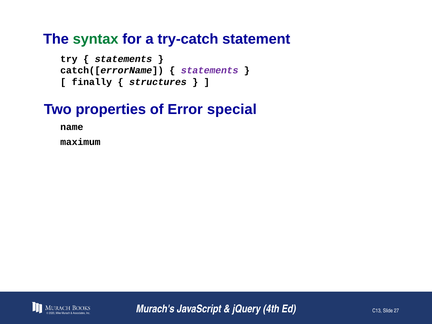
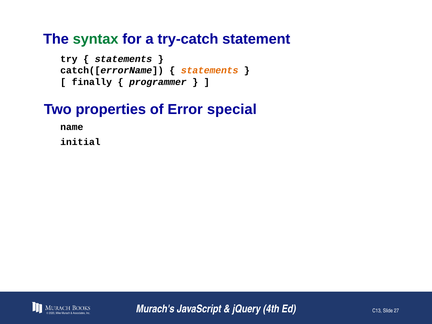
statements at (210, 70) colour: purple -> orange
structures: structures -> programmer
maximum: maximum -> initial
